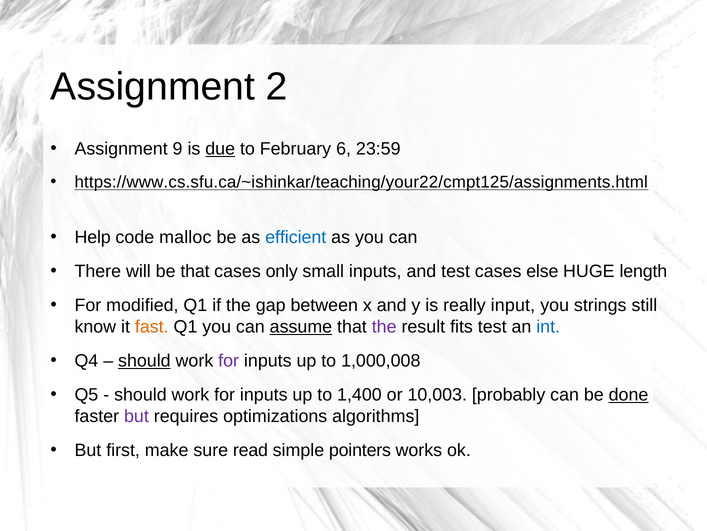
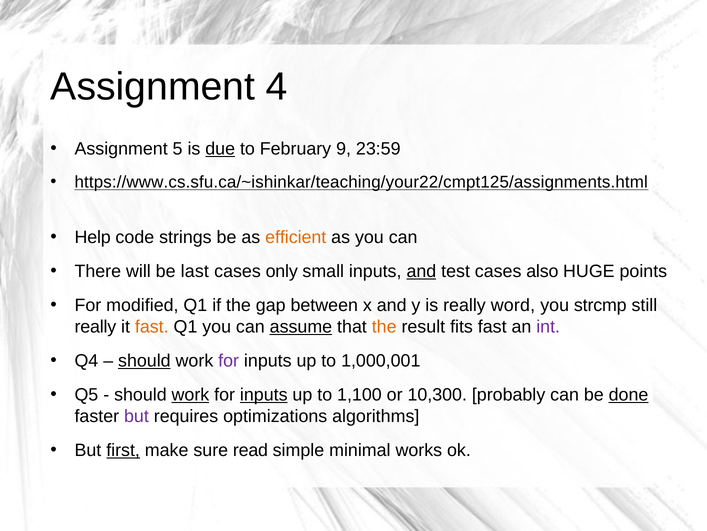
2: 2 -> 4
9: 9 -> 5
6: 6 -> 9
malloc: malloc -> strings
efficient colour: blue -> orange
be that: that -> last
and at (421, 271) underline: none -> present
else: else -> also
length: length -> points
input: input -> word
strings: strings -> strcmp
know at (95, 326): know -> really
the at (384, 326) colour: purple -> orange
fits test: test -> fast
int colour: blue -> purple
1,000,008: 1,000,008 -> 1,000,001
work at (190, 394) underline: none -> present
inputs at (264, 394) underline: none -> present
1,400: 1,400 -> 1,100
10,003: 10,003 -> 10,300
first underline: none -> present
pointers: pointers -> minimal
